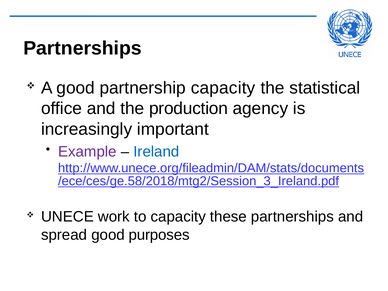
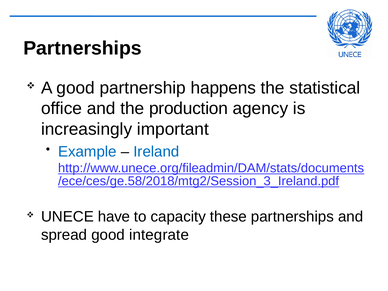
partnership capacity: capacity -> happens
Example colour: purple -> blue
work: work -> have
purposes: purposes -> integrate
